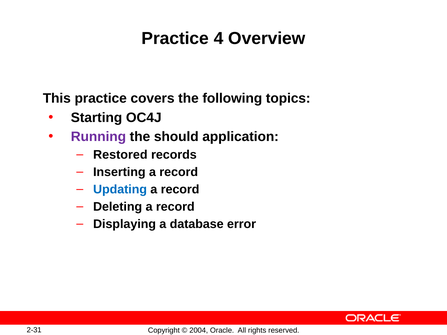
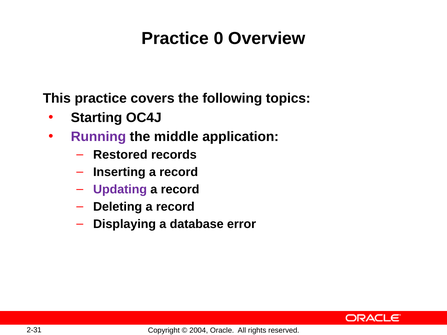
4: 4 -> 0
should: should -> middle
Updating colour: blue -> purple
